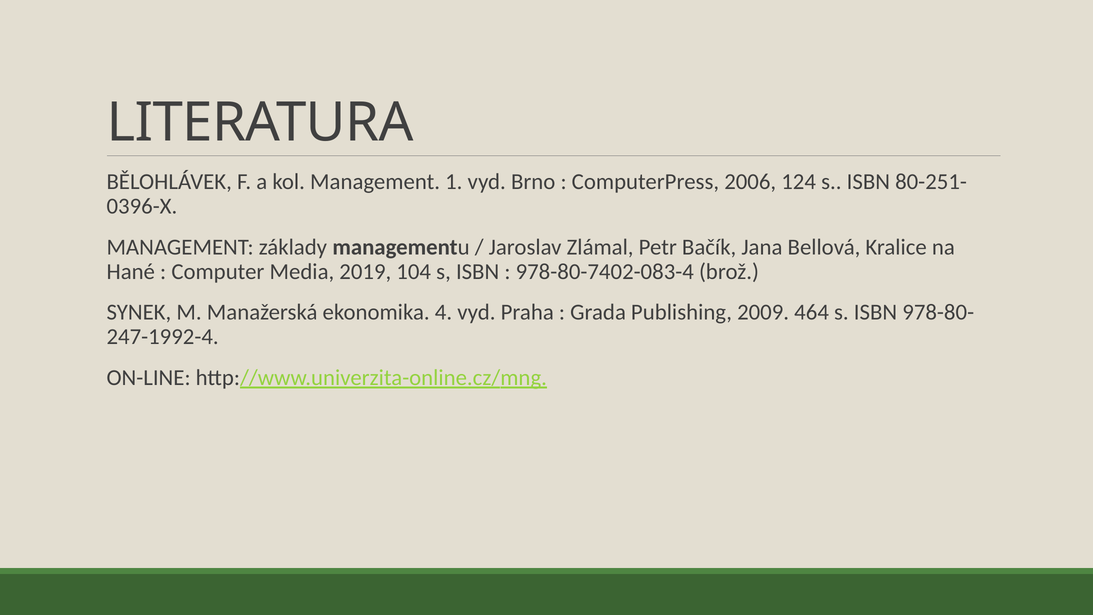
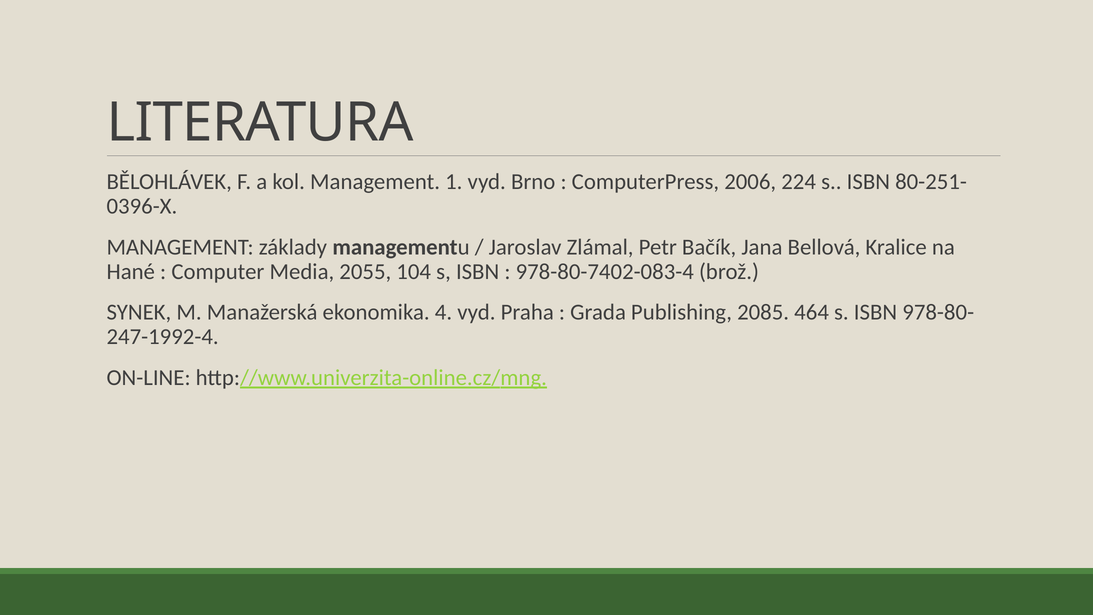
124: 124 -> 224
2019: 2019 -> 2055
2009: 2009 -> 2085
